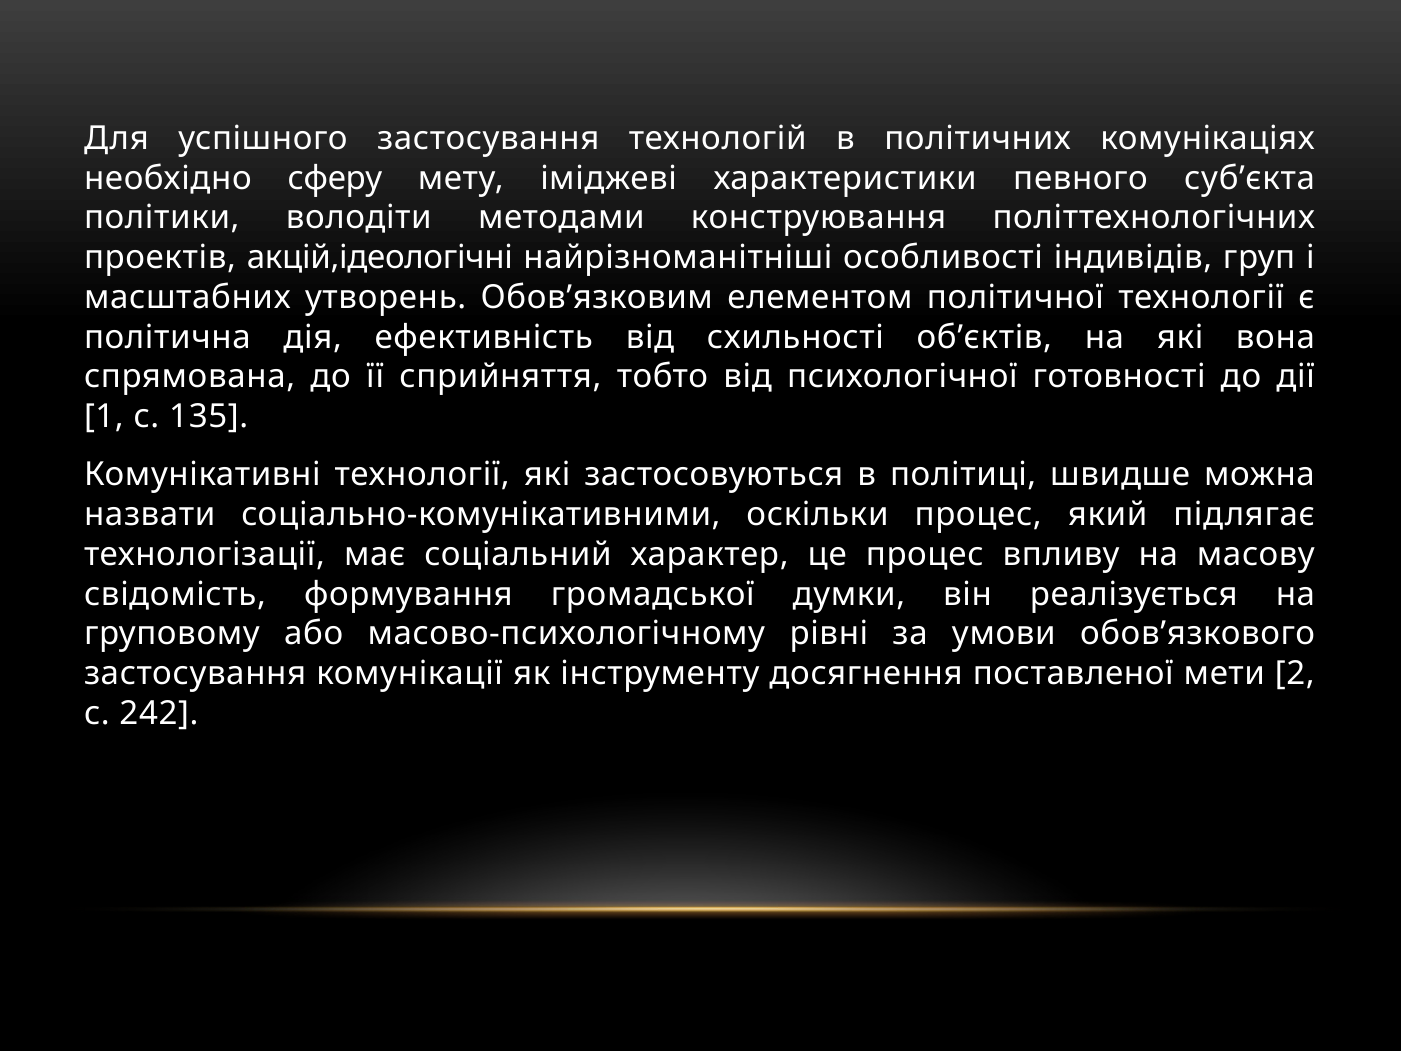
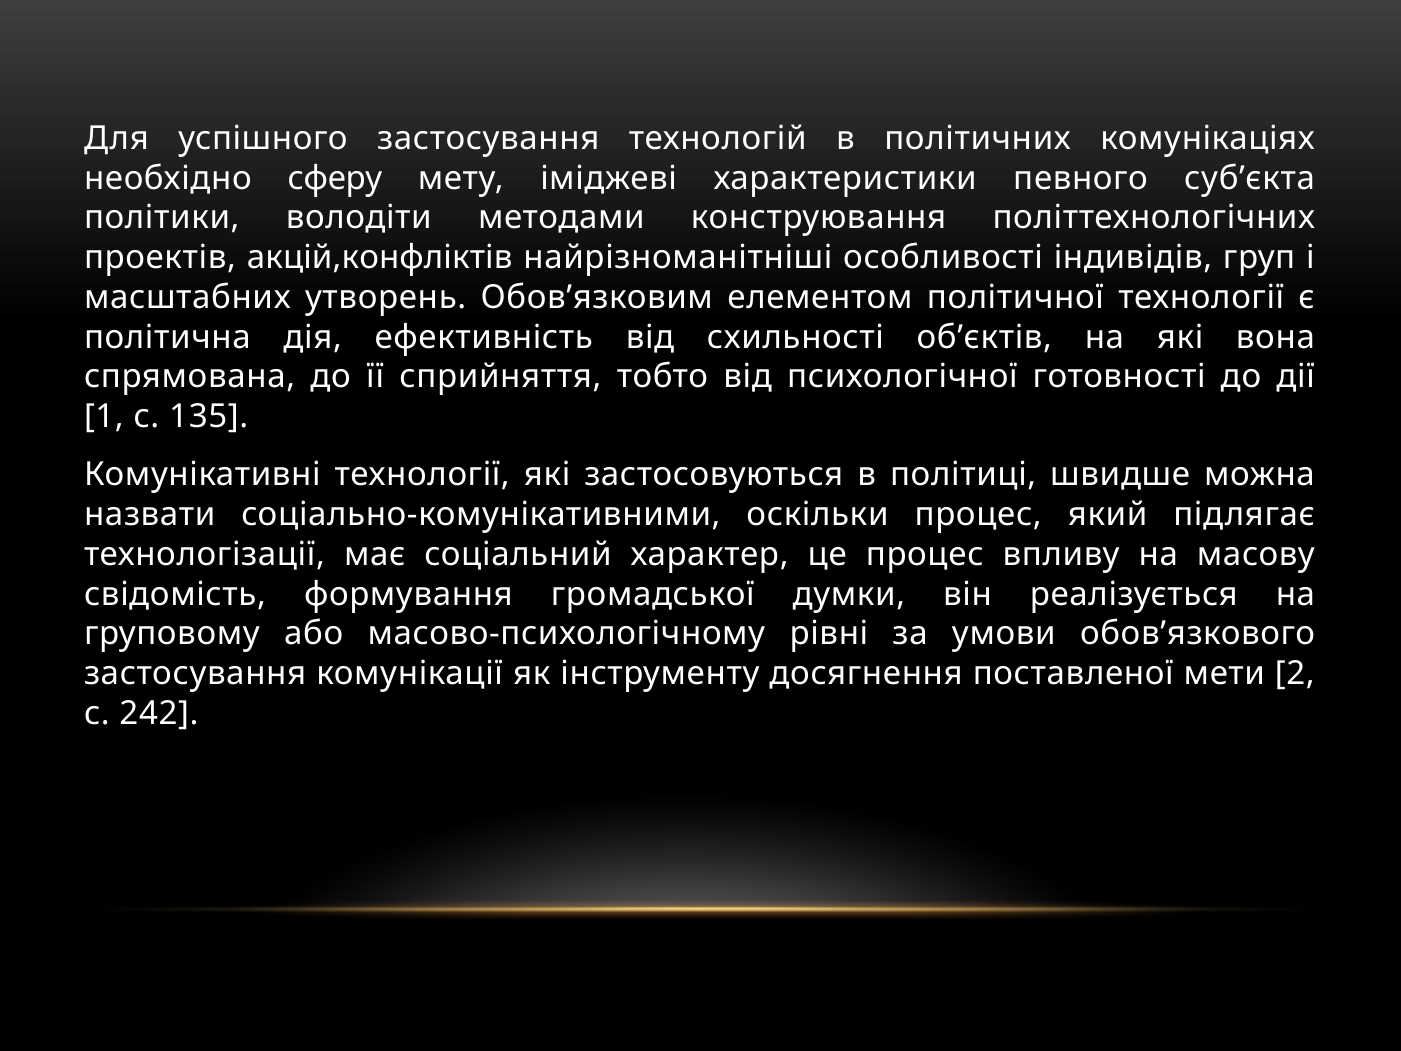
акцій,ідеологічні: акцій,ідеологічні -> акцій,конфліктів
